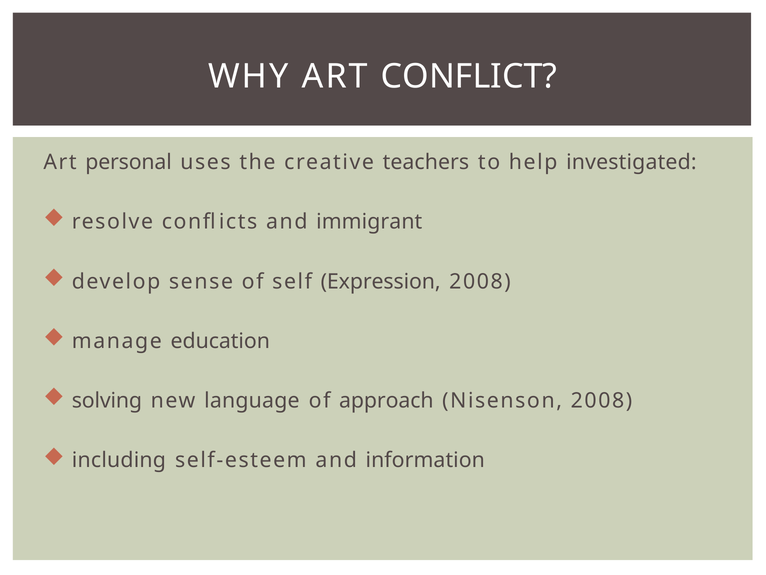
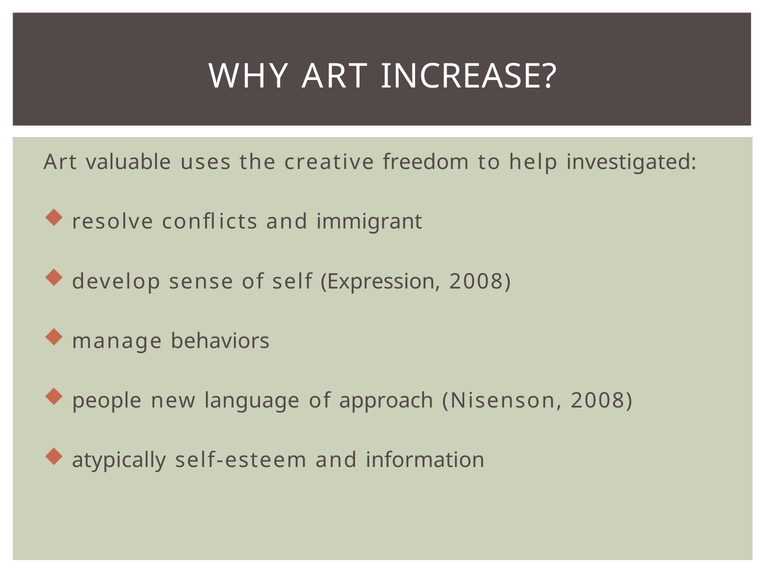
CONFLICT: CONFLICT -> INCREASE
personal: personal -> valuable
teachers: teachers -> freedom
education: education -> behaviors
solving: solving -> people
including: including -> atypically
